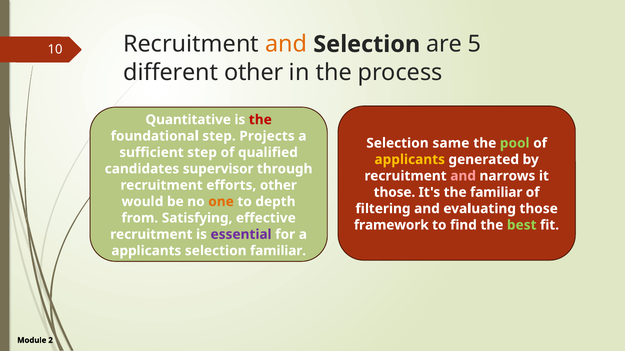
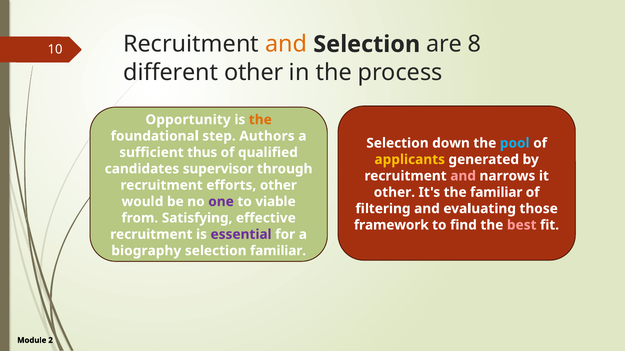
5: 5 -> 8
Quantitative: Quantitative -> Opportunity
the at (260, 120) colour: red -> orange
Projects: Projects -> Authors
same: same -> down
pool colour: light green -> light blue
sufficient step: step -> thus
those at (394, 193): those -> other
one colour: orange -> purple
depth: depth -> viable
best colour: light green -> pink
applicants at (146, 251): applicants -> biography
